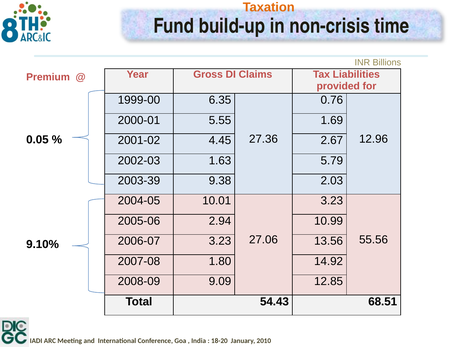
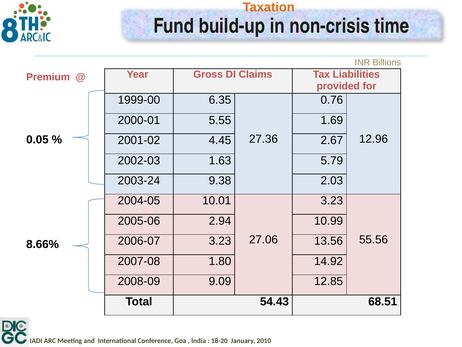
2003-39: 2003-39 -> 2003-24
9.10%: 9.10% -> 8.66%
